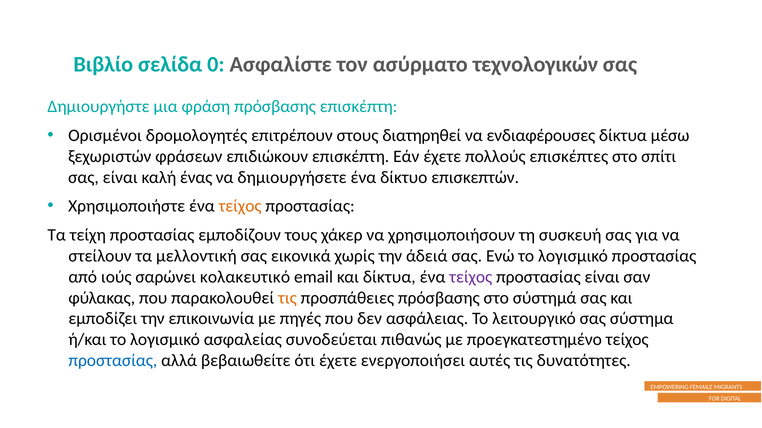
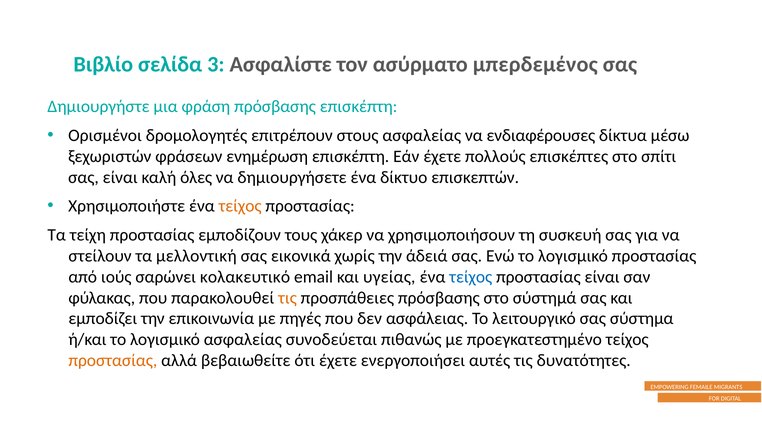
0: 0 -> 3
τεχνολογικών: τεχνολογικών -> μπερδεμένος
στους διατηρηθεί: διατηρηθεί -> ασφαλείας
επιδιώκουν: επιδιώκουν -> ενημέρωση
ένας: ένας -> όλες
και δίκτυα: δίκτυα -> υγείας
τείχος at (471, 277) colour: purple -> blue
προστασίας at (113, 361) colour: blue -> orange
